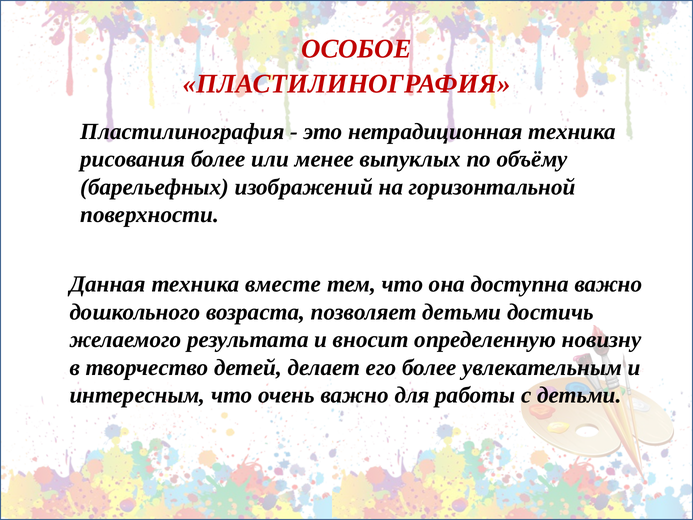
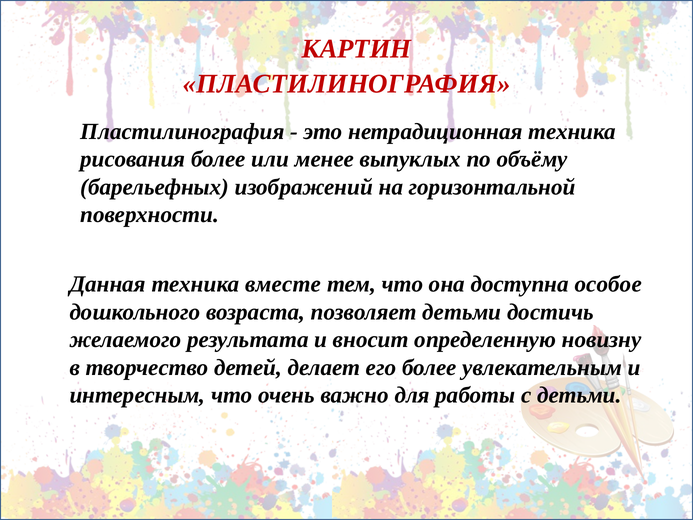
ОСОБОЕ: ОСОБОЕ -> КАРТИН
доступна важно: важно -> особое
